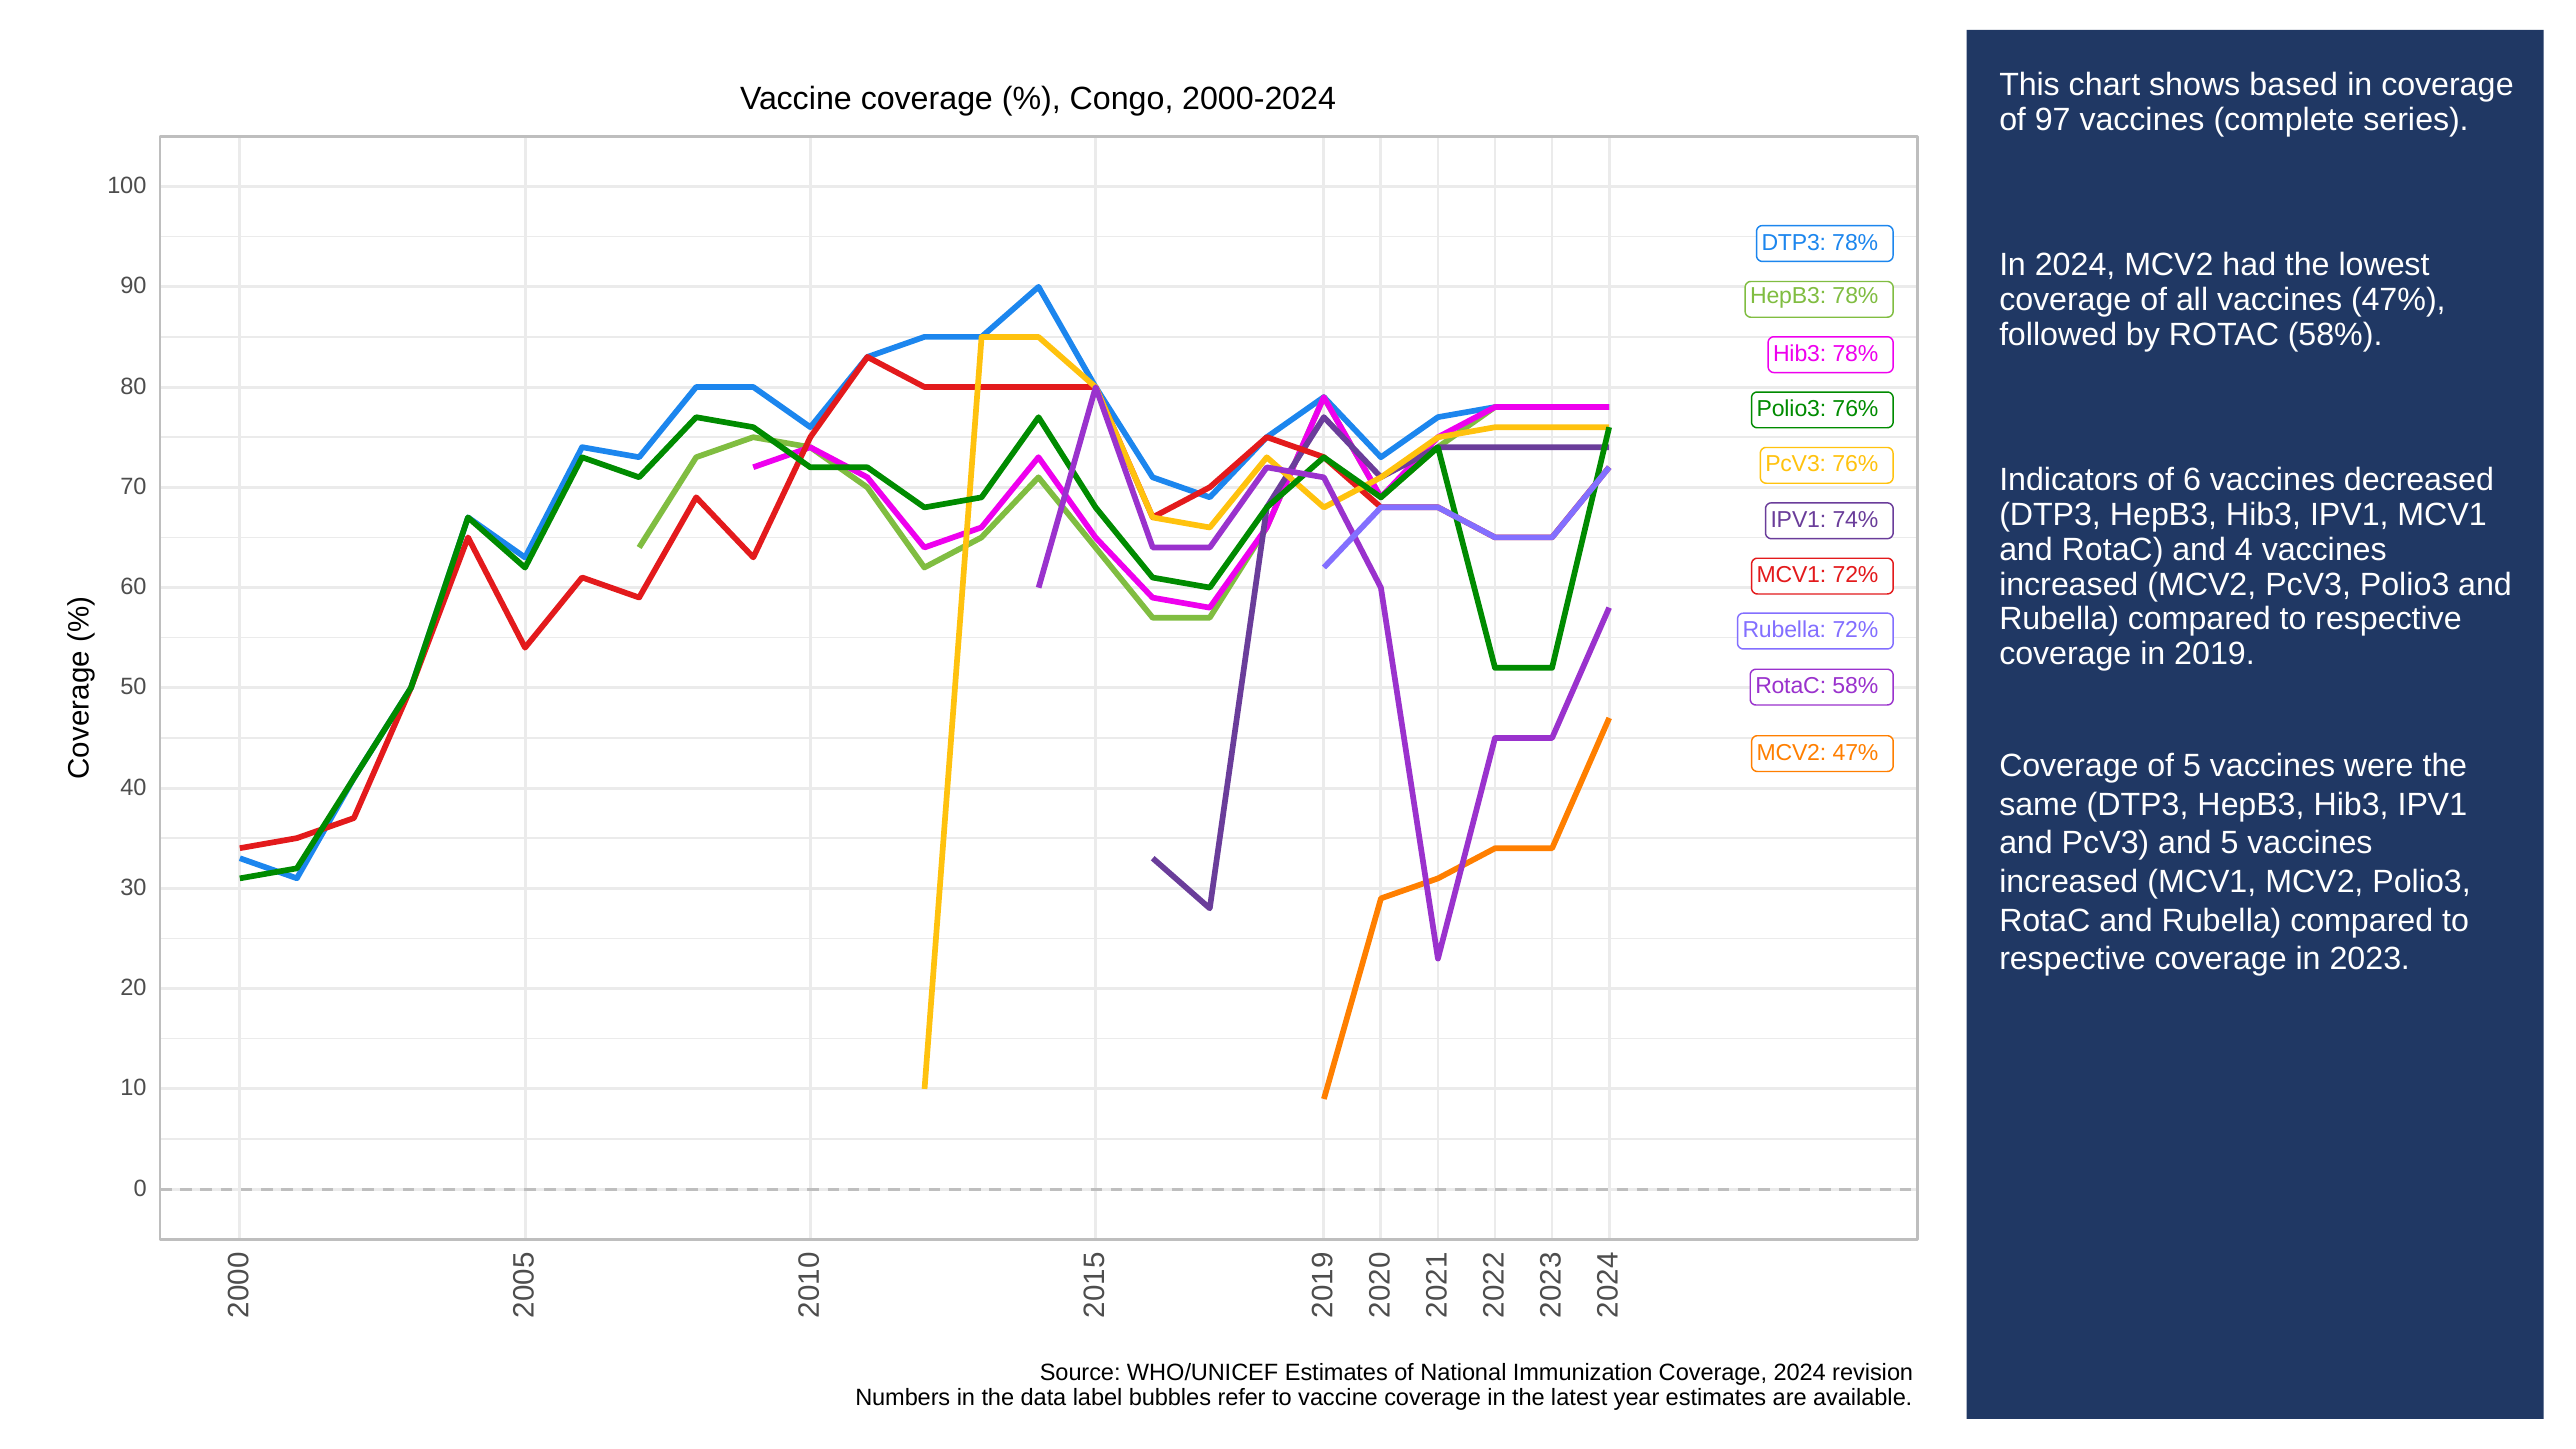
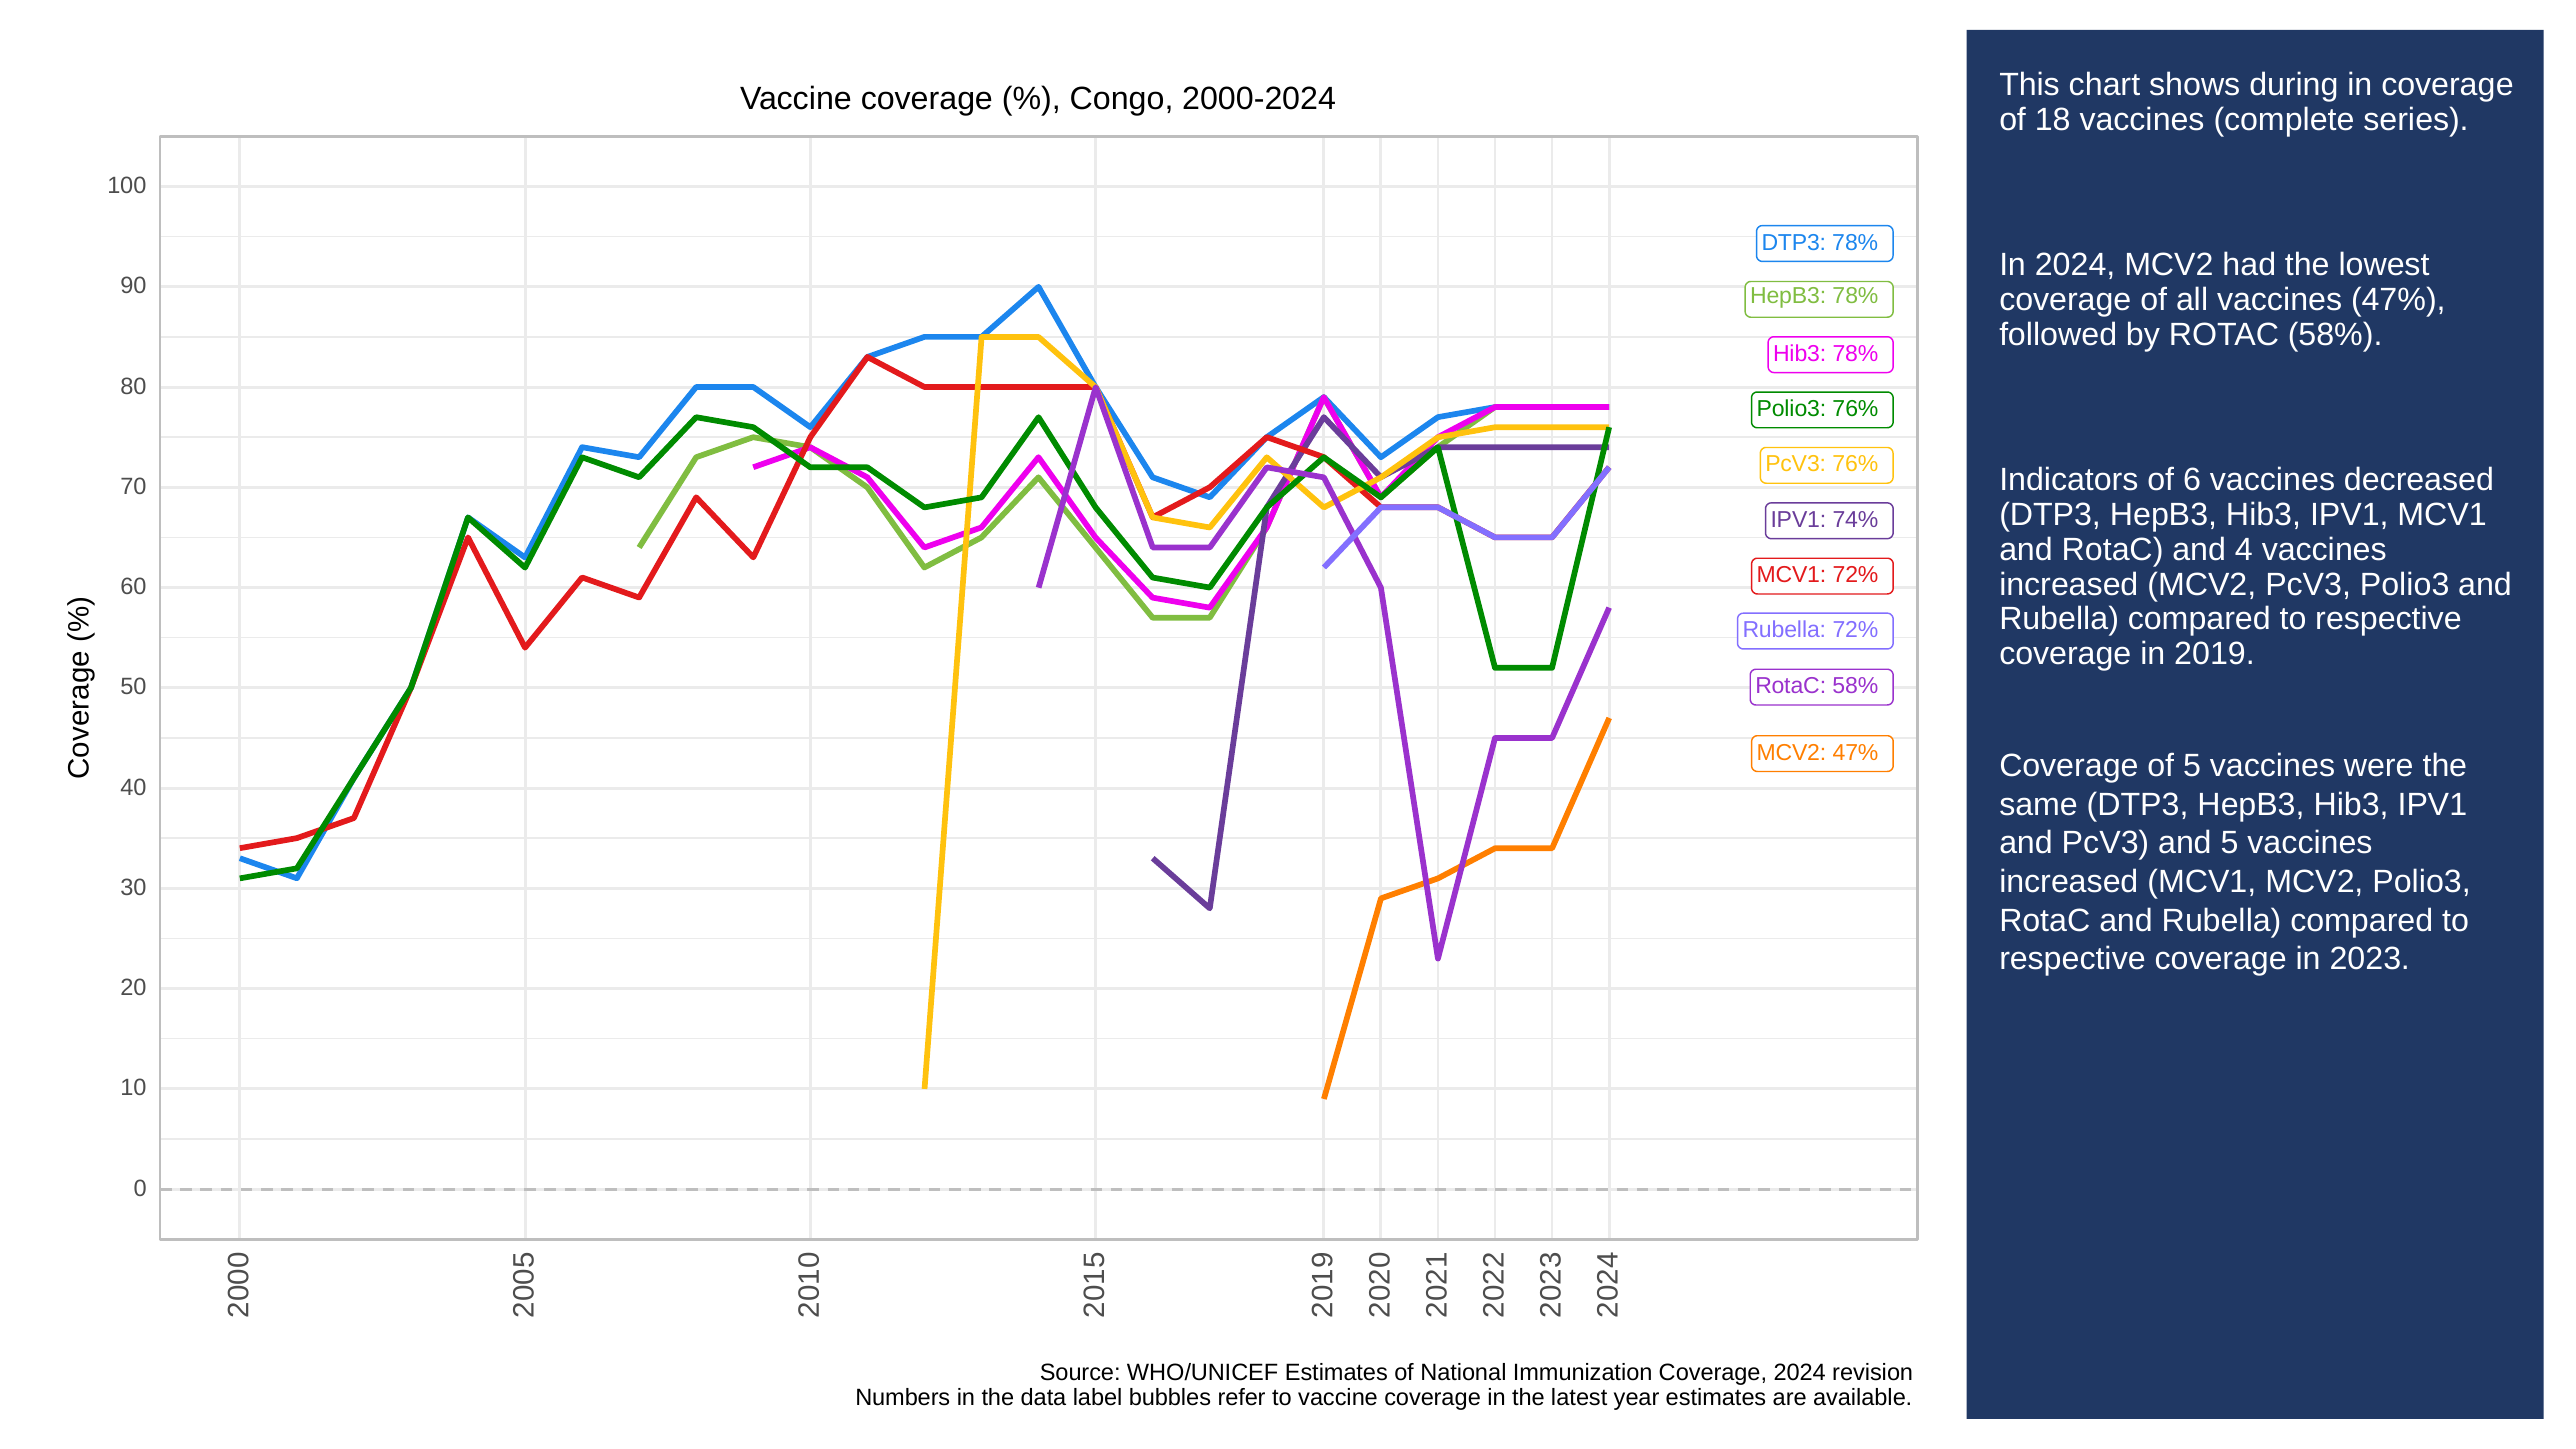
based: based -> during
97: 97 -> 18
